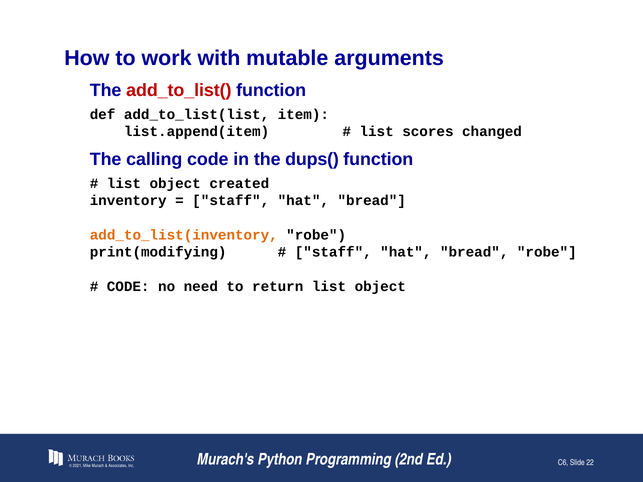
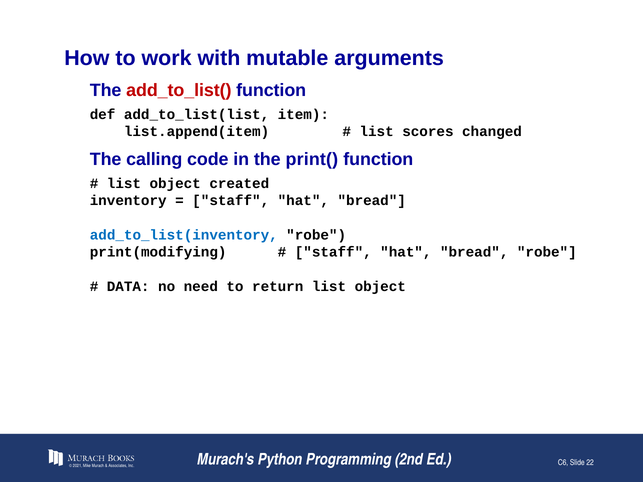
dups(: dups( -> print(
add_to_list(inventory colour: orange -> blue
CODE at (128, 287): CODE -> DATA
